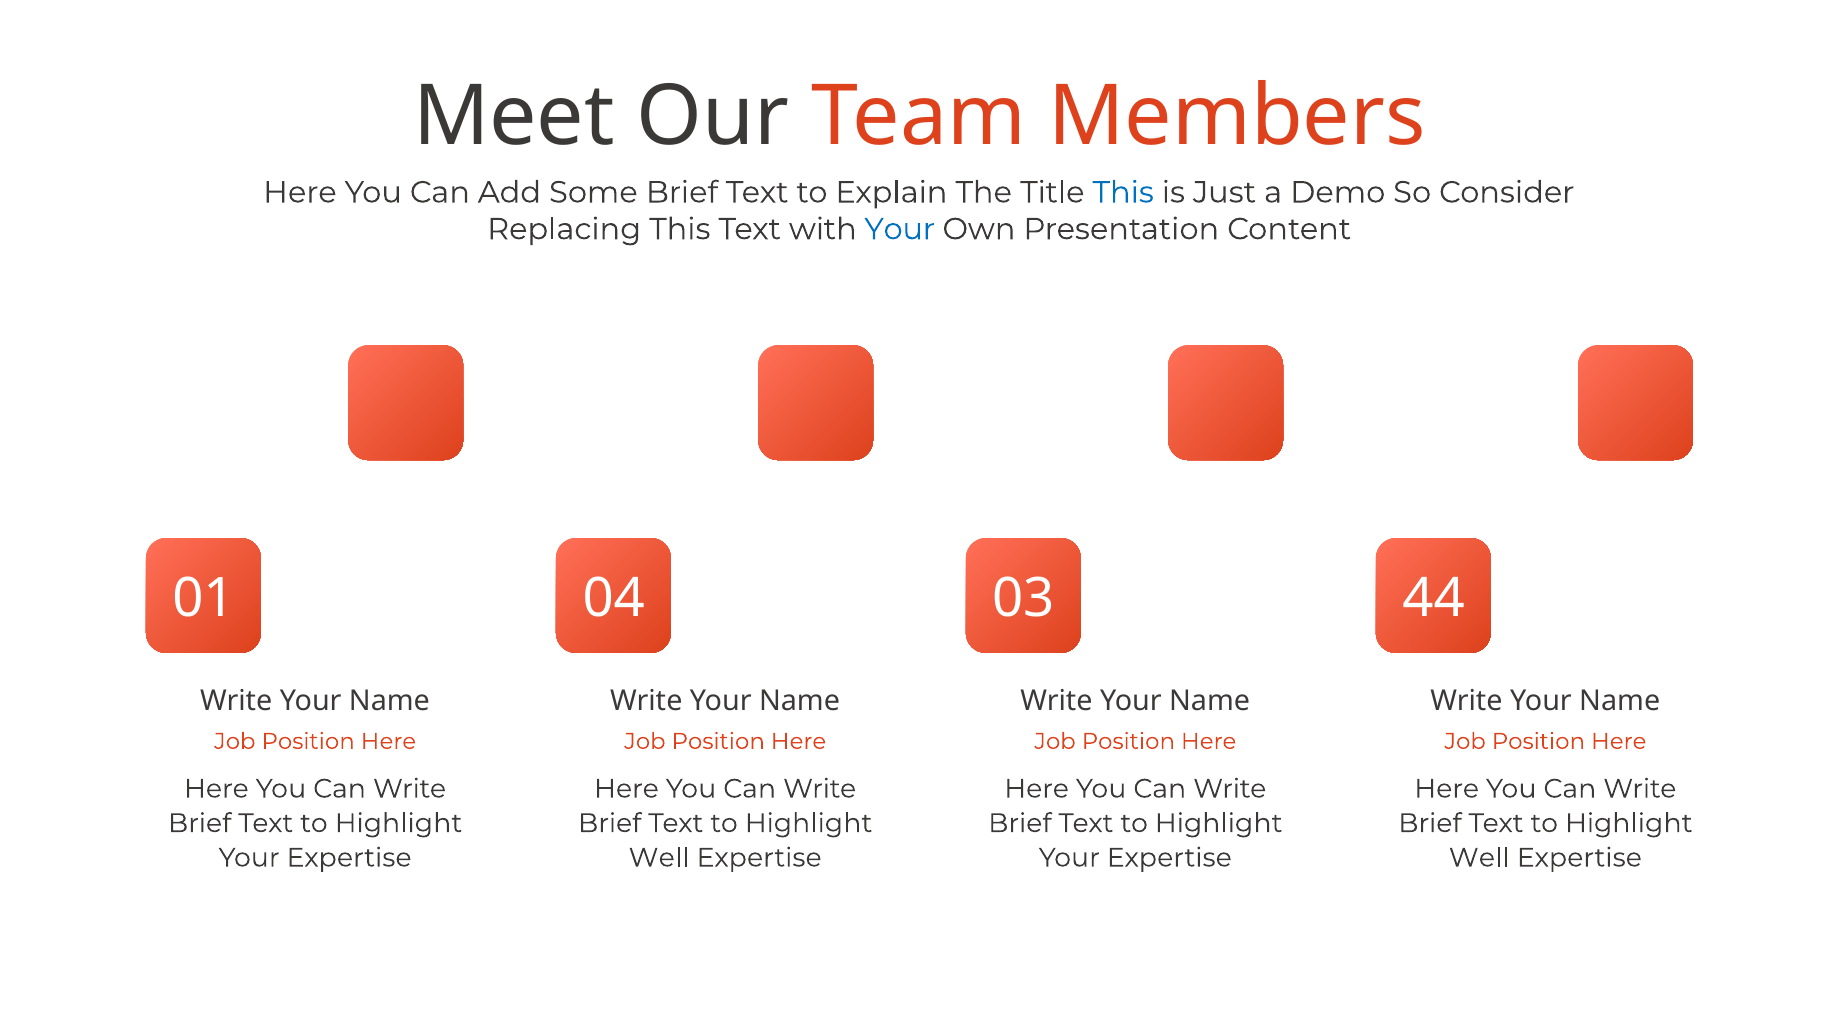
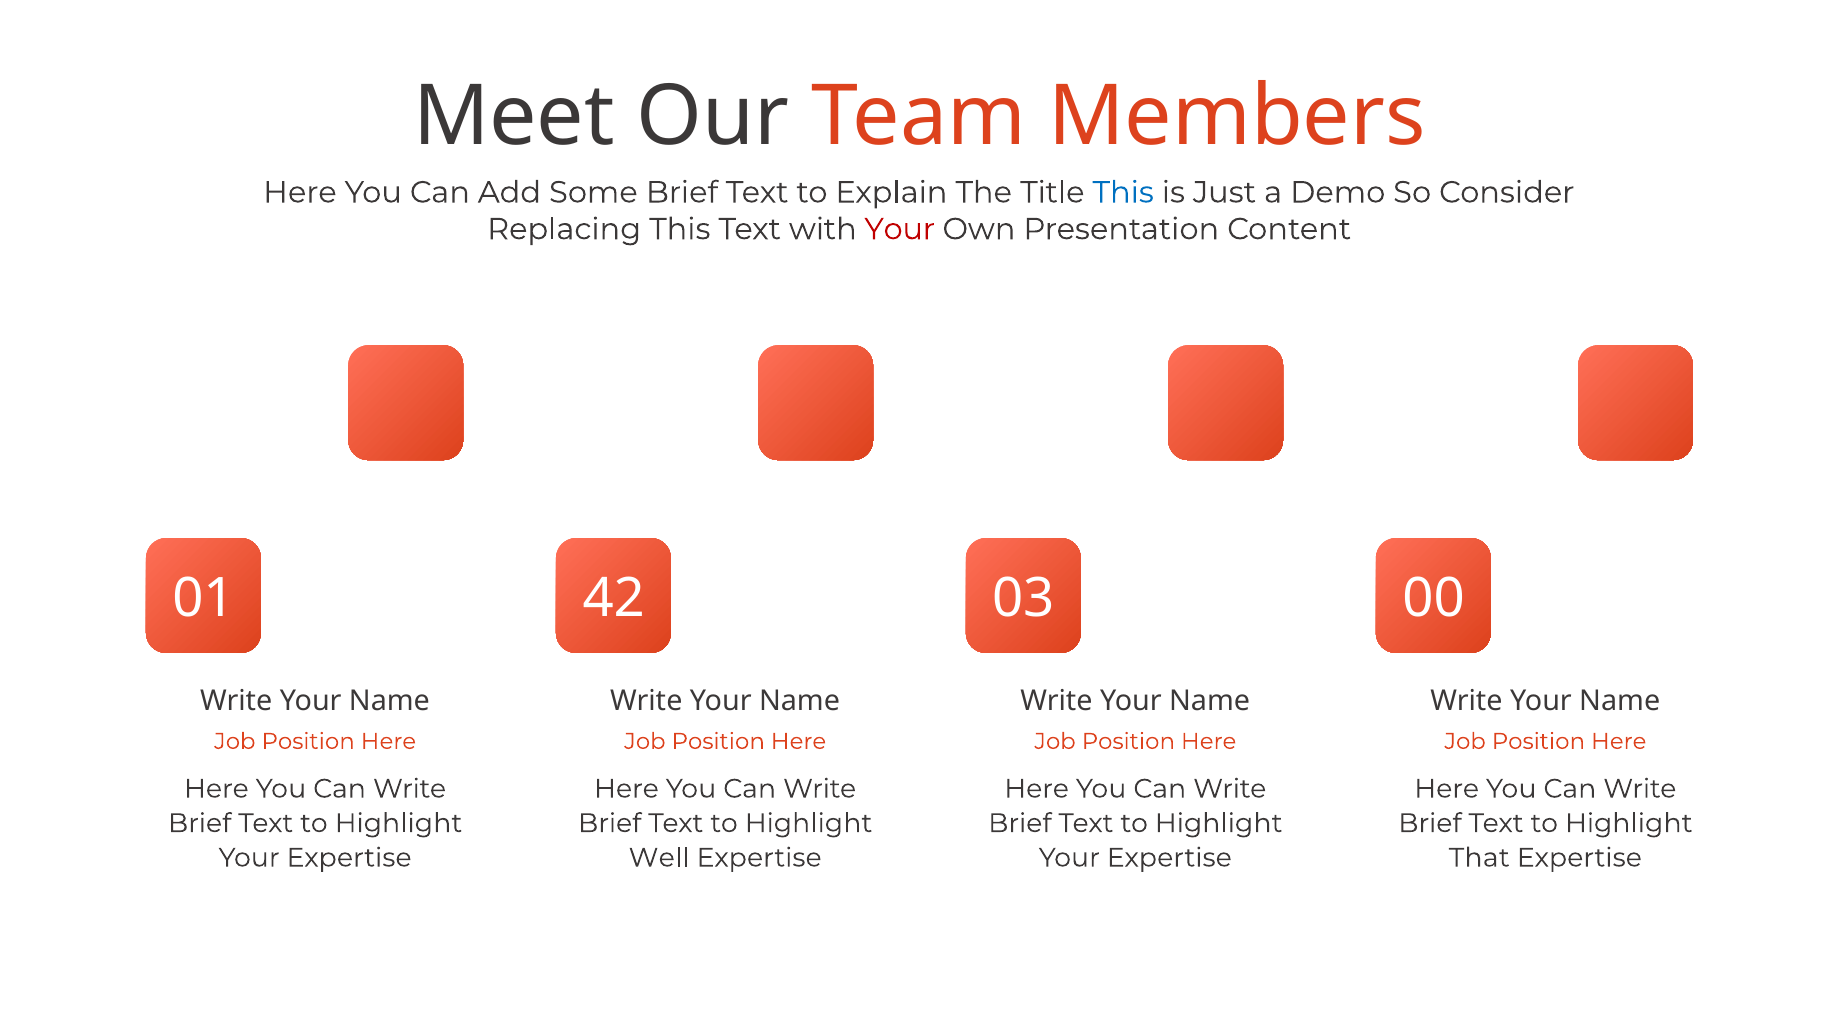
Your at (900, 229) colour: blue -> red
04: 04 -> 42
44: 44 -> 00
Well at (1479, 858): Well -> That
